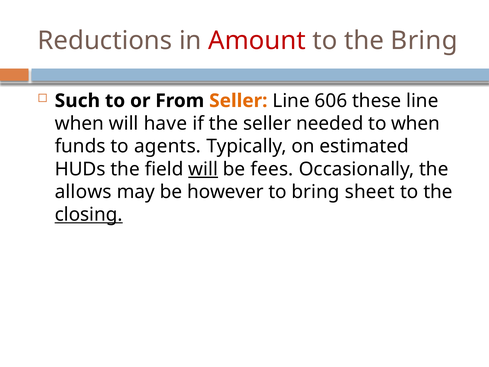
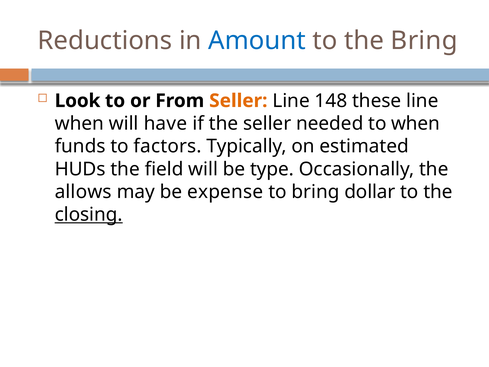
Amount colour: red -> blue
Such: Such -> Look
606: 606 -> 148
agents: agents -> factors
will at (203, 169) underline: present -> none
fees: fees -> type
however: however -> expense
sheet: sheet -> dollar
